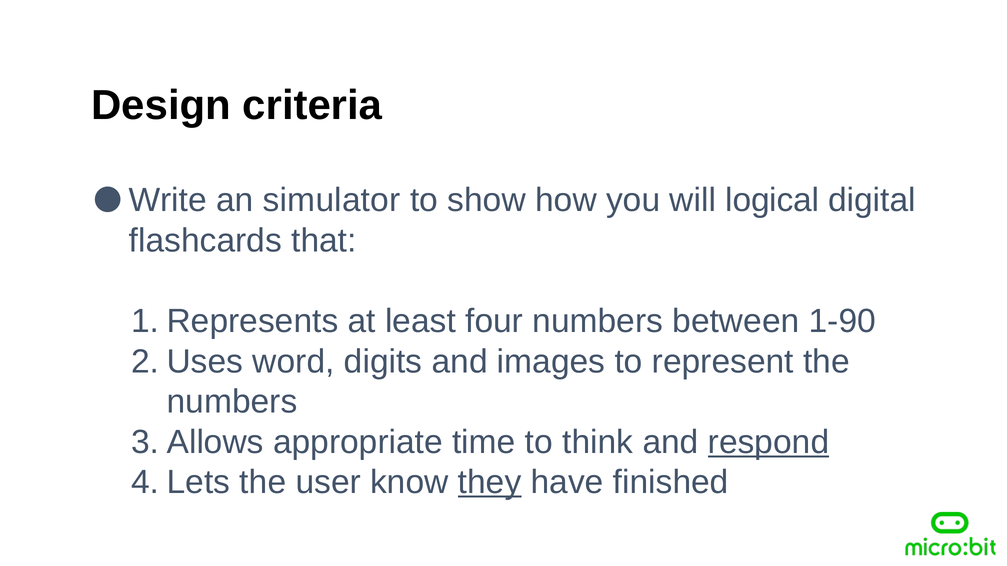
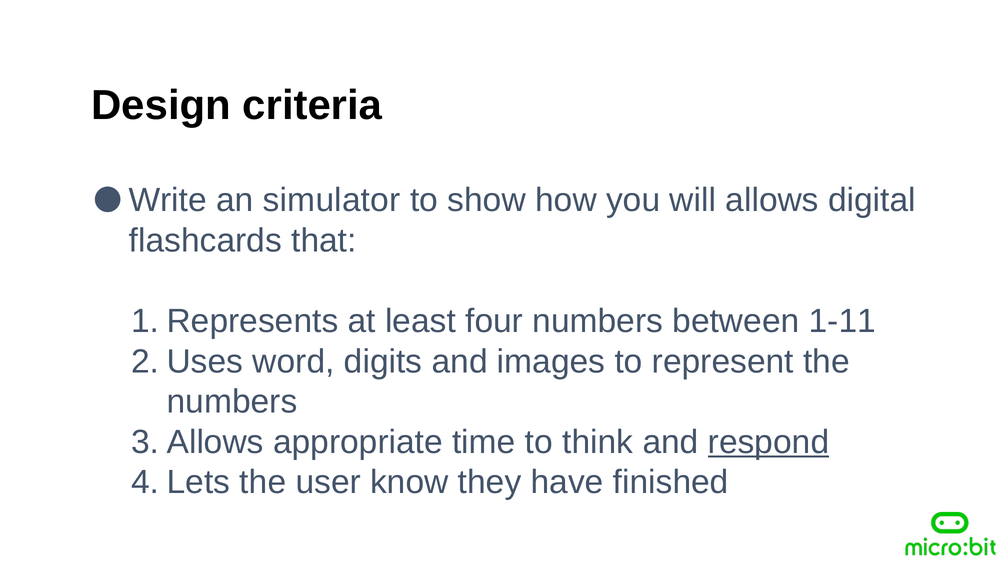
logical: logical -> allows
1-90: 1-90 -> 1-11
they underline: present -> none
